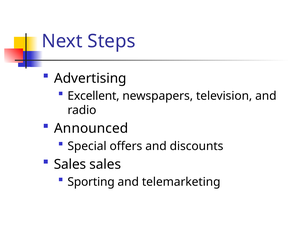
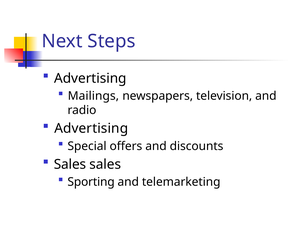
Excellent: Excellent -> Mailings
Announced at (91, 128): Announced -> Advertising
